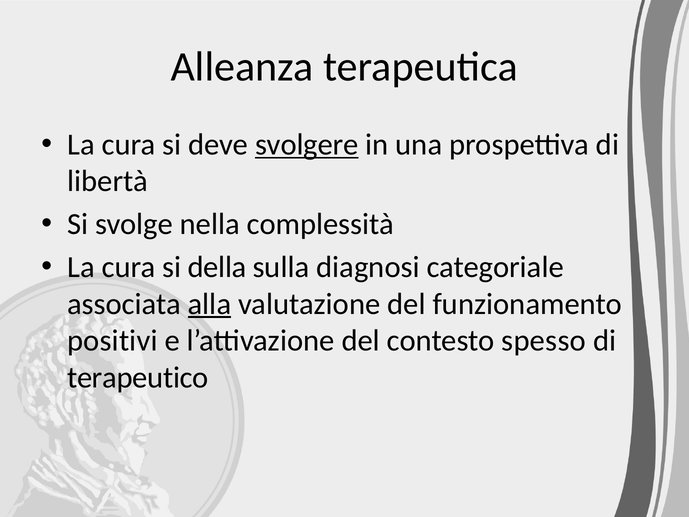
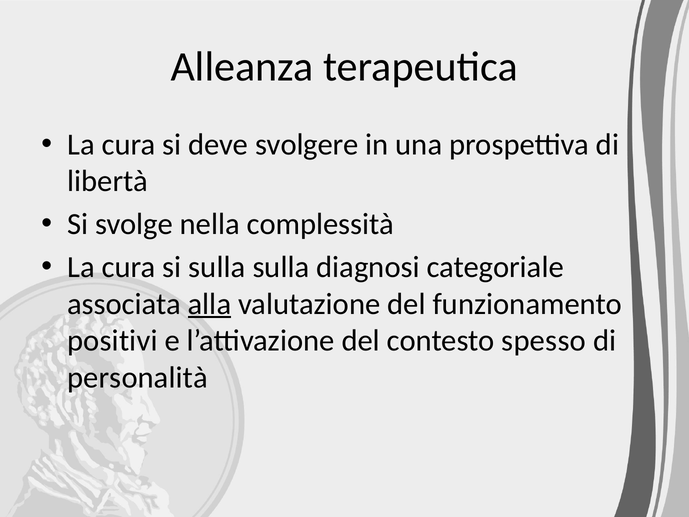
svolgere underline: present -> none
si della: della -> sulla
terapeutico: terapeutico -> personalità
